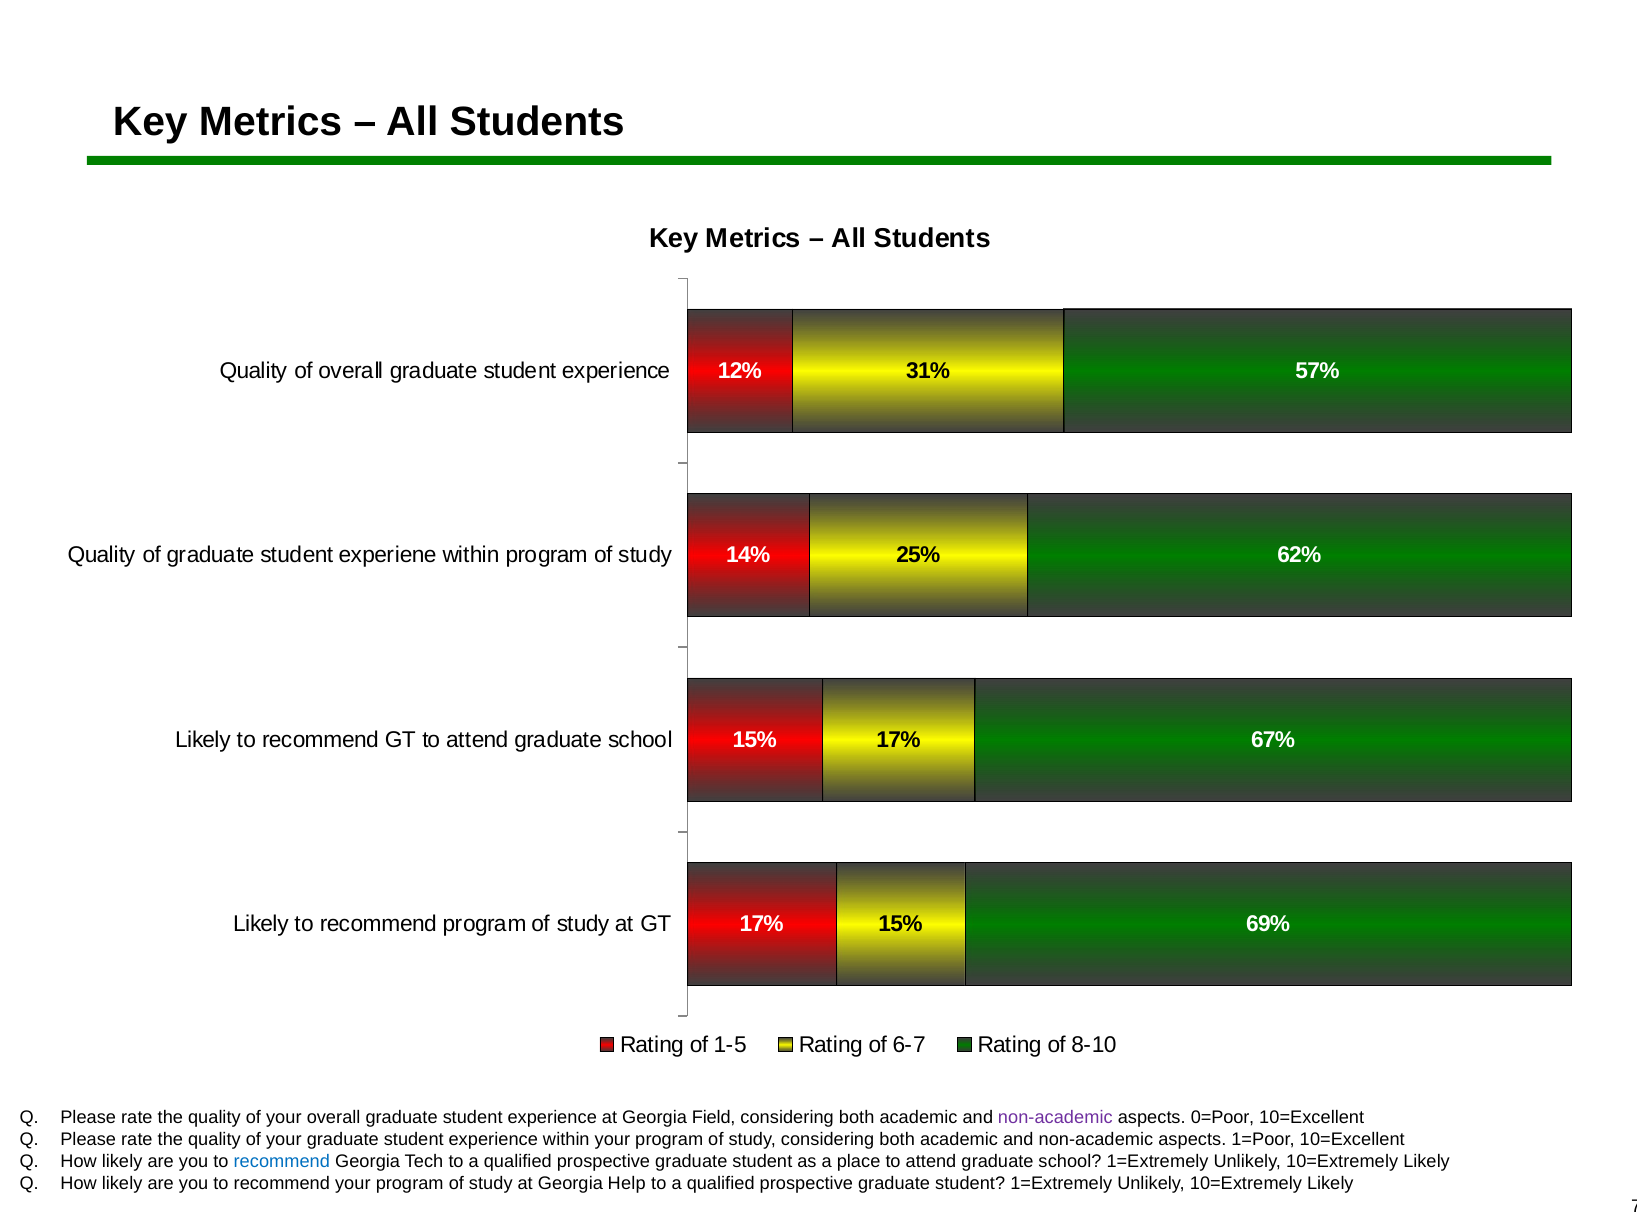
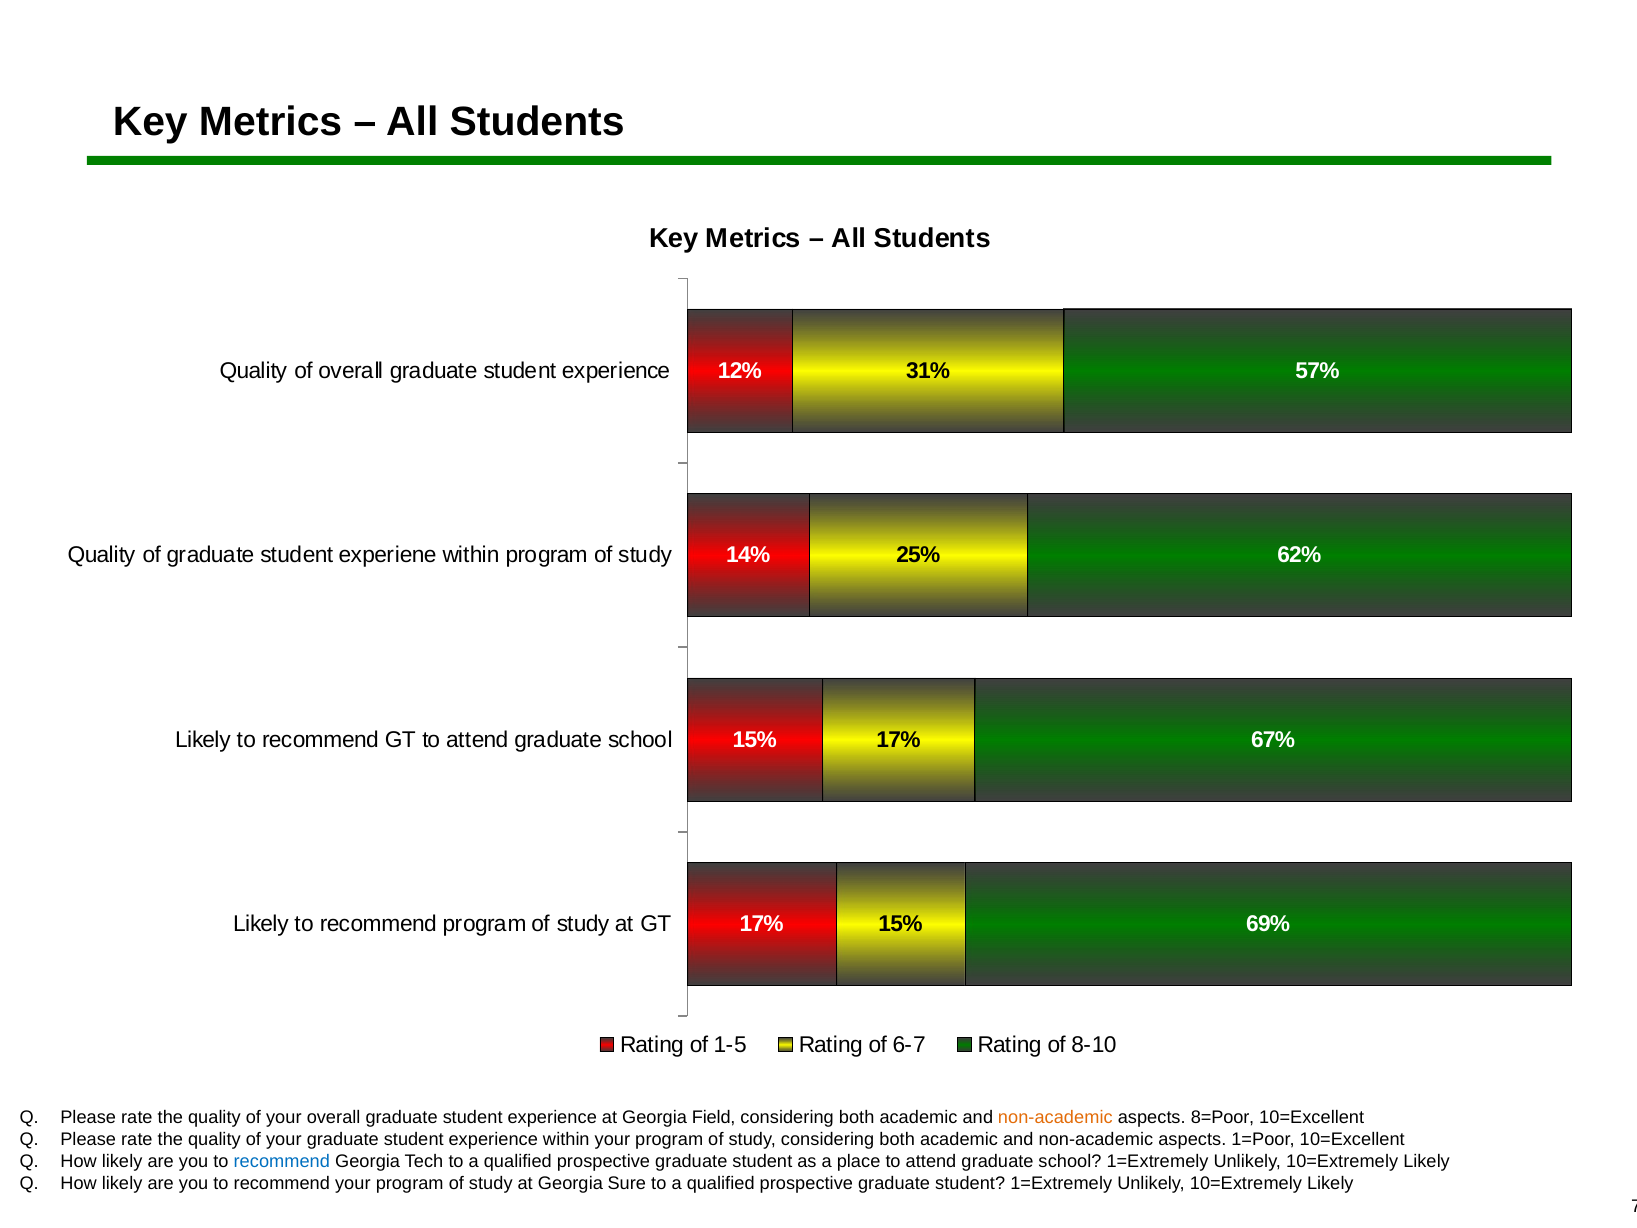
non-academic at (1055, 1118) colour: purple -> orange
0=Poor: 0=Poor -> 8=Poor
Help: Help -> Sure
